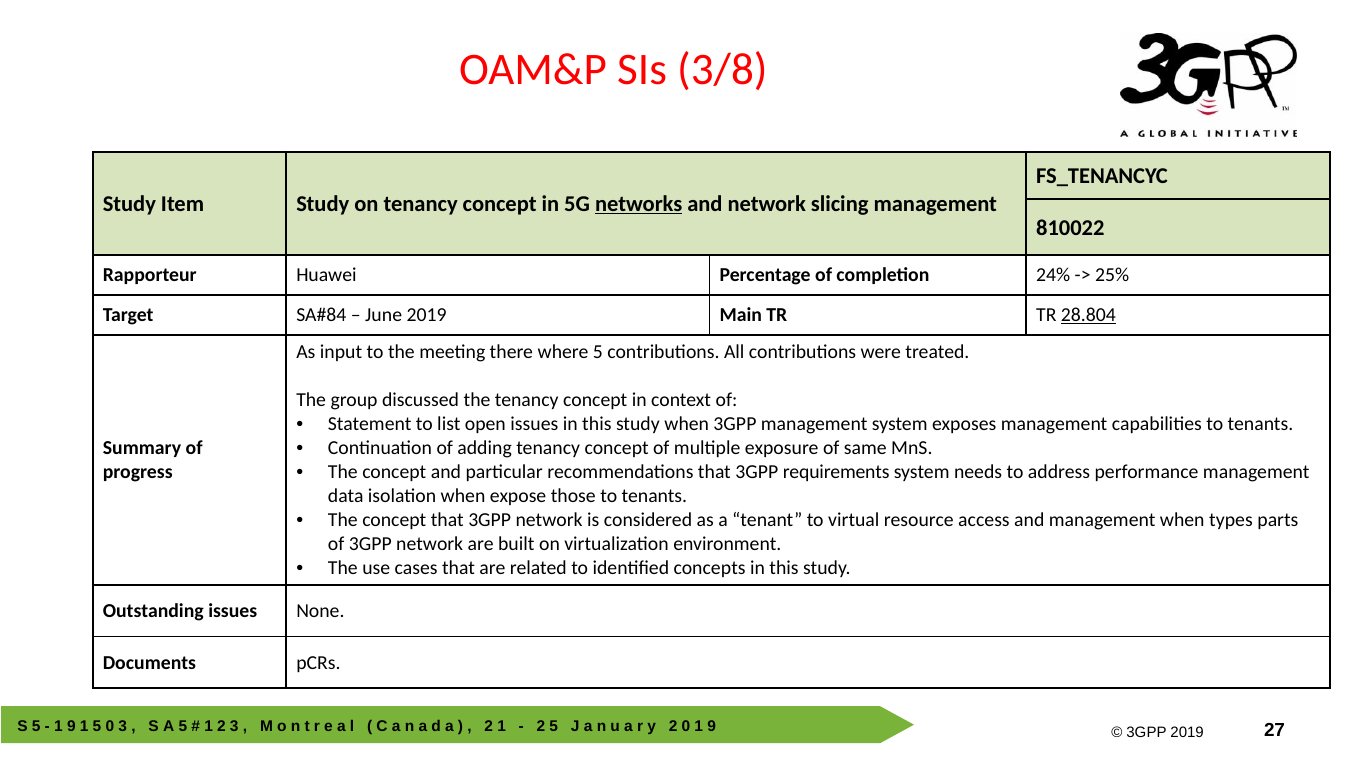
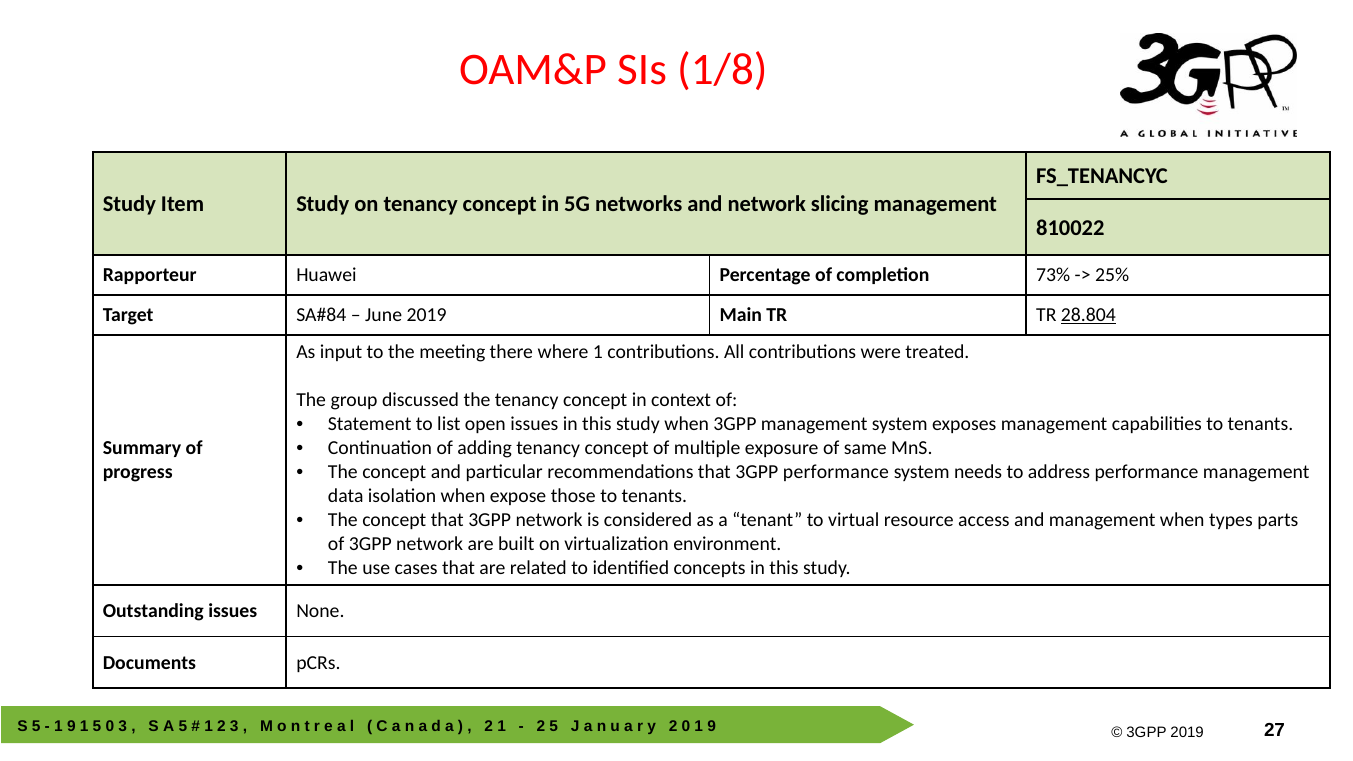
3/8: 3/8 -> 1/8
networks underline: present -> none
24%: 24% -> 73%
where 5: 5 -> 1
3GPP requirements: requirements -> performance
